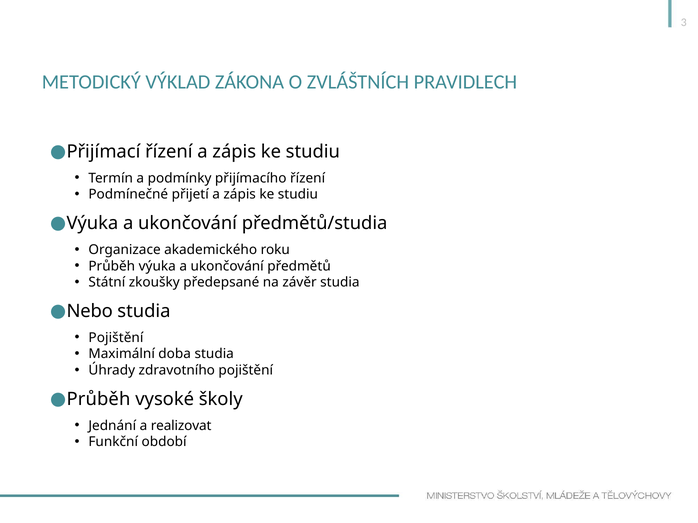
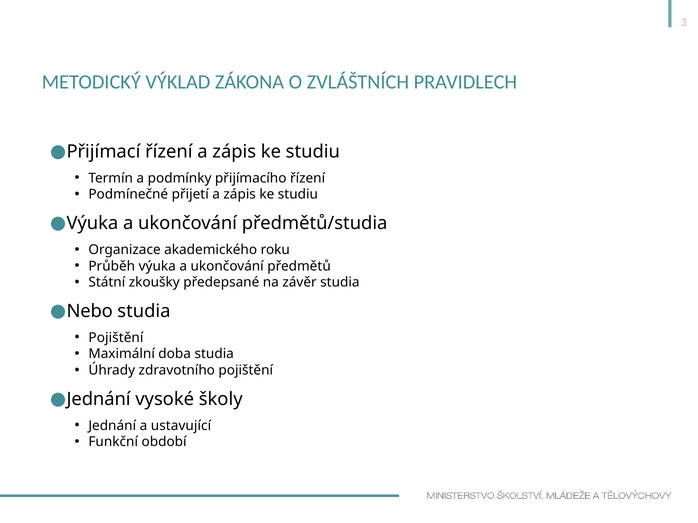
Průběh at (98, 399): Průběh -> Jednání
realizovat: realizovat -> ustavující
